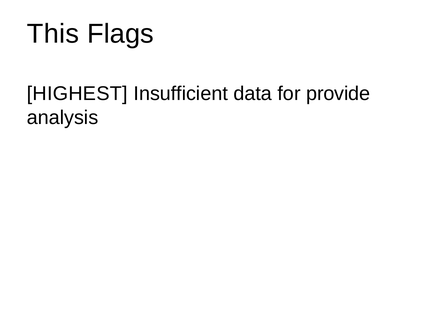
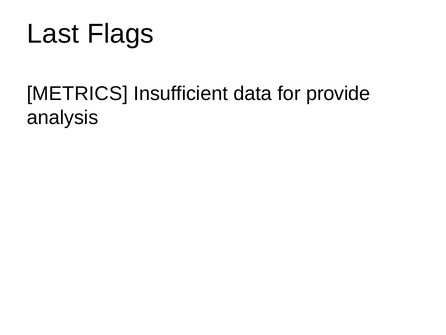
This: This -> Last
HIGHEST: HIGHEST -> METRICS
